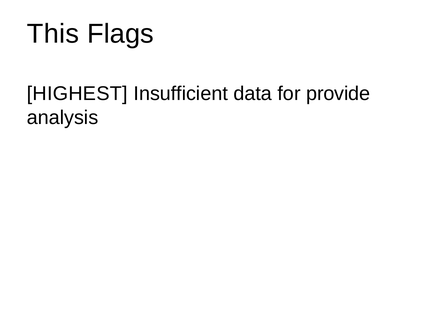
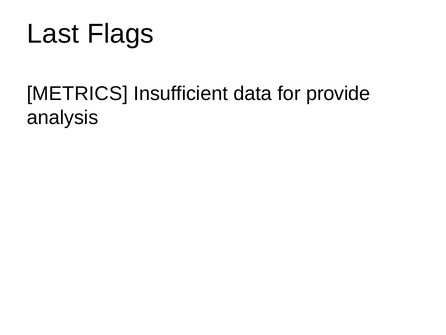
This: This -> Last
HIGHEST: HIGHEST -> METRICS
